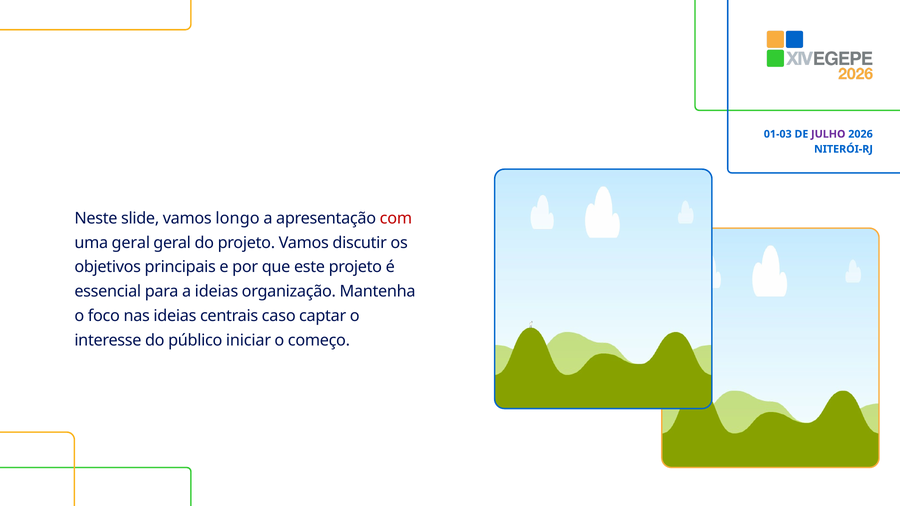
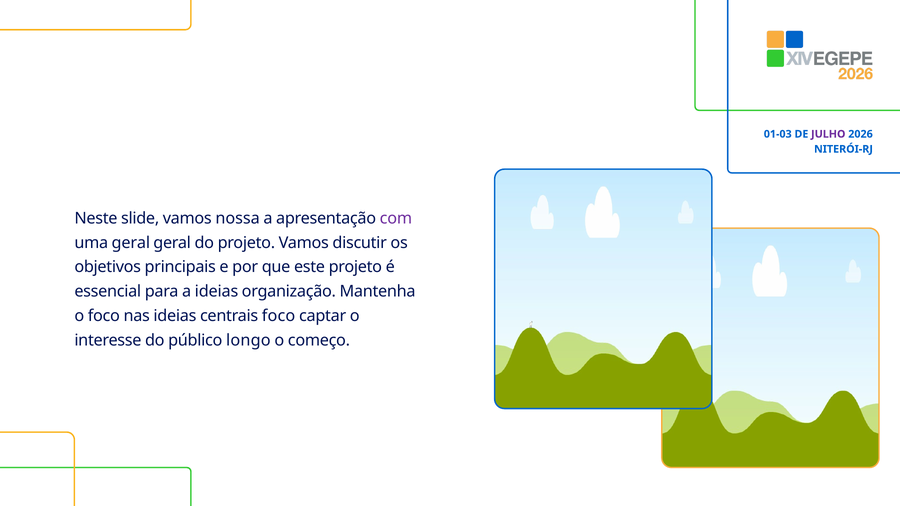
longo: longo -> nossa
com colour: red -> purple
centrais caso: caso -> foco
iniciar: iniciar -> longo
